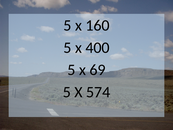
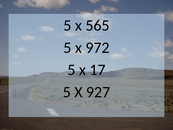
160: 160 -> 565
400: 400 -> 972
69: 69 -> 17
574: 574 -> 927
